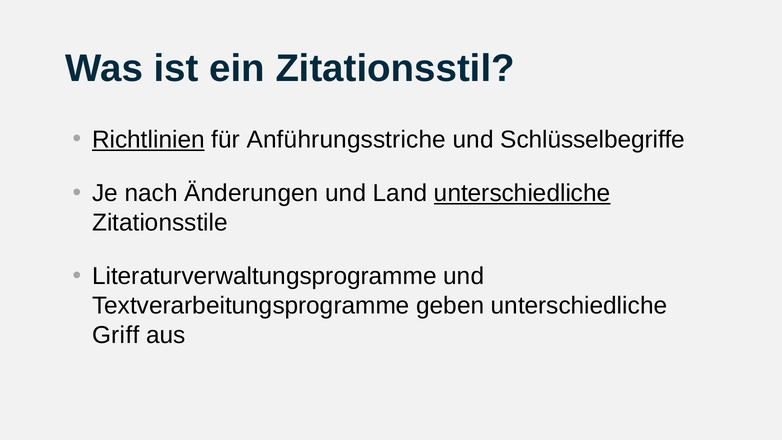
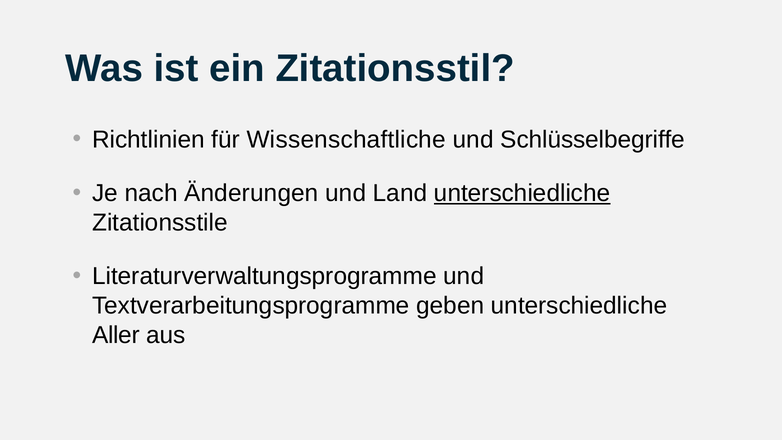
Richtlinien underline: present -> none
Anführungsstriche: Anführungsstriche -> Wissenschaftliche
Griff: Griff -> Aller
